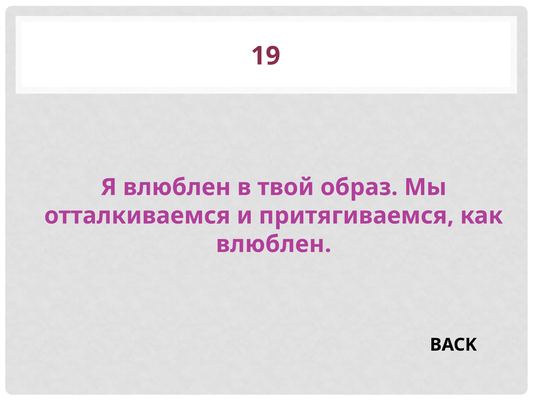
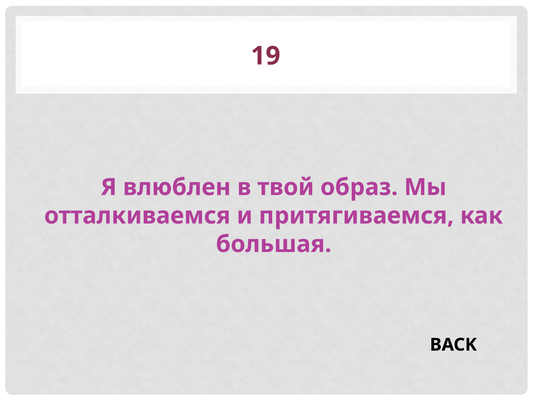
влюблен at (274, 244): влюблен -> большая
